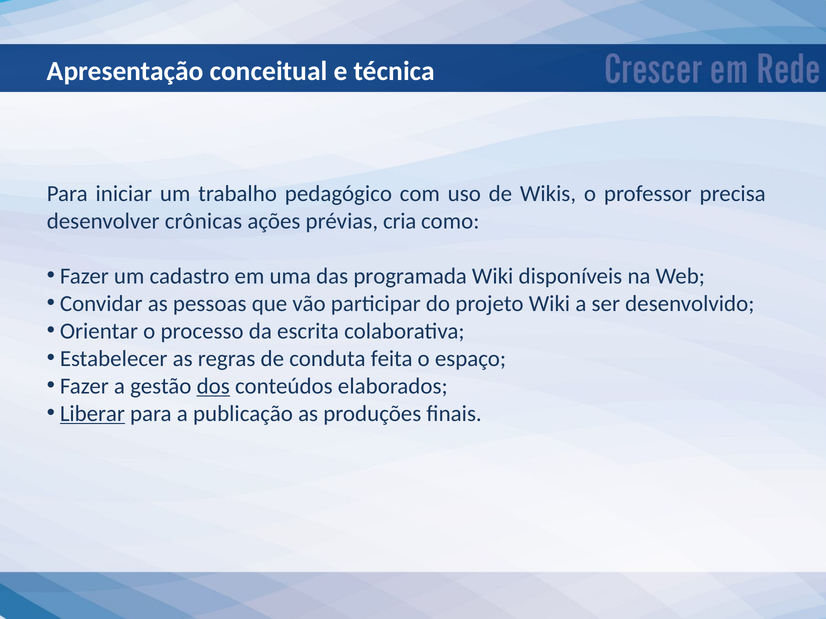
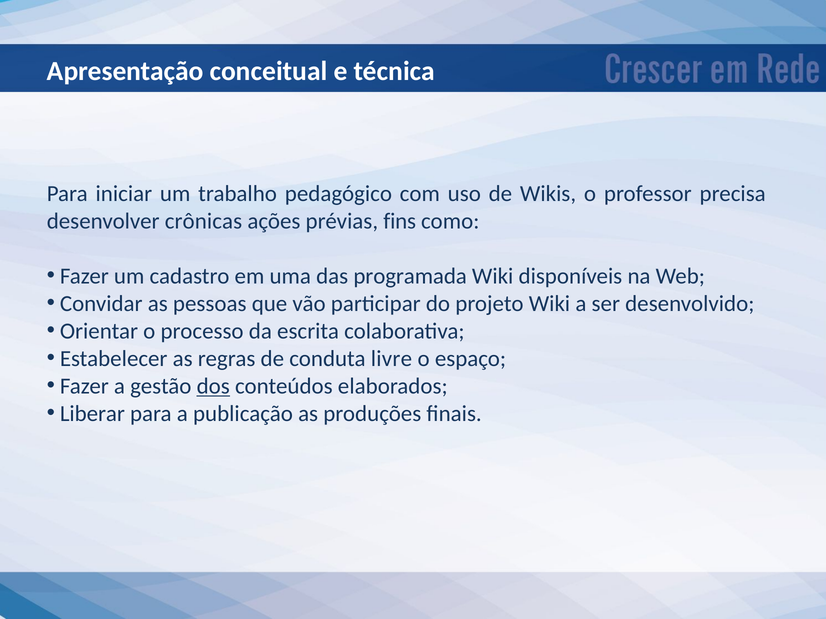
cria: cria -> fins
feita: feita -> livre
Liberar underline: present -> none
